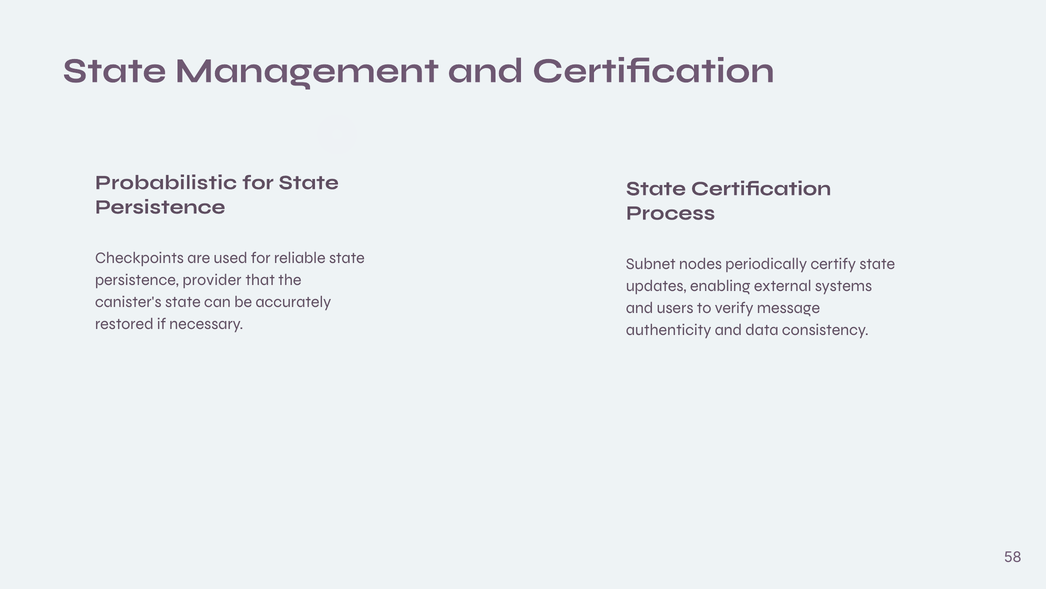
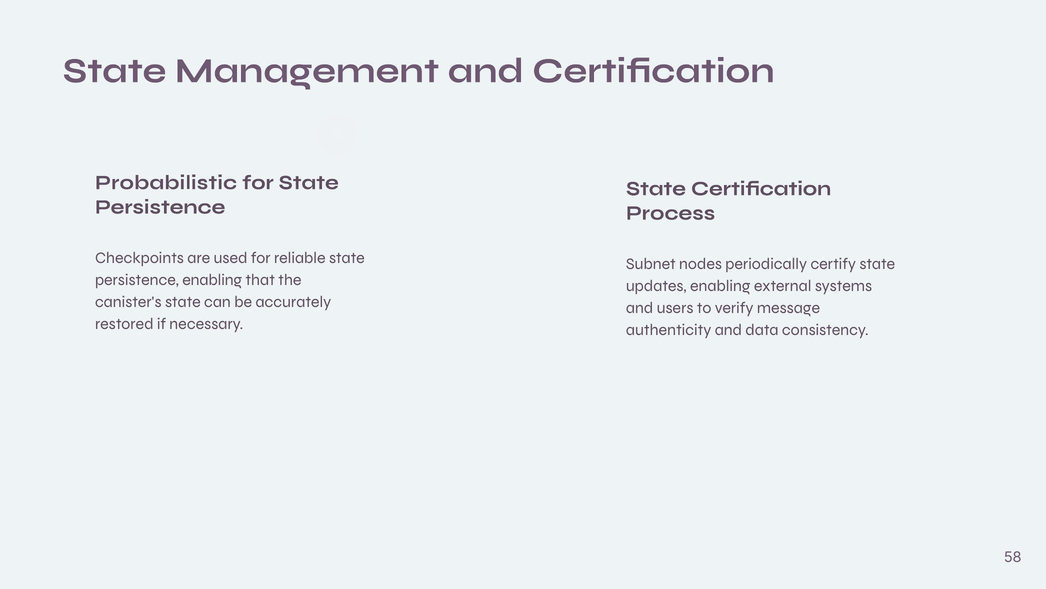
persistence provider: provider -> enabling
